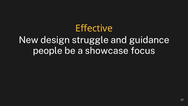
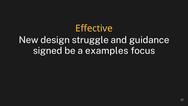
people: people -> signed
showcase: showcase -> examples
